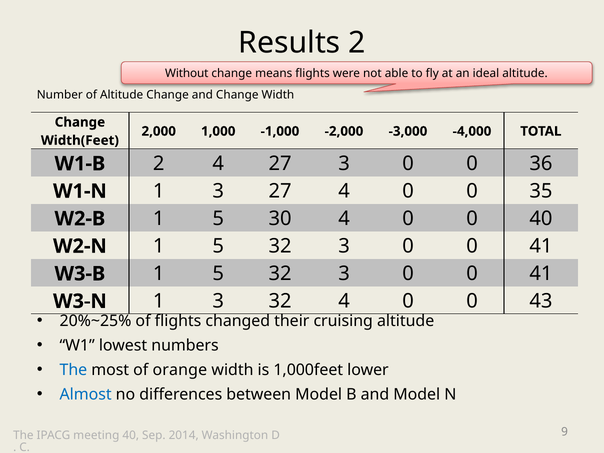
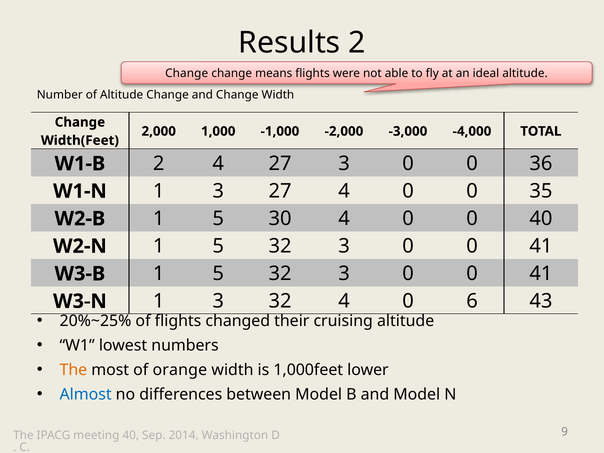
Without at (187, 74): Without -> Change
32 4 0 0: 0 -> 6
The at (73, 370) colour: blue -> orange
